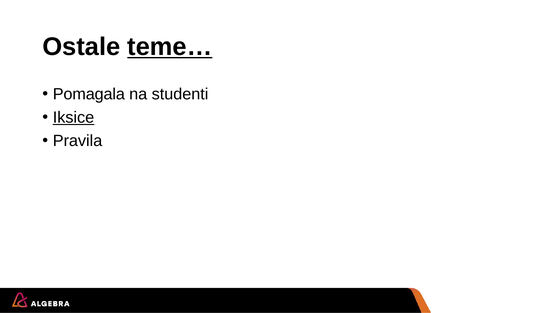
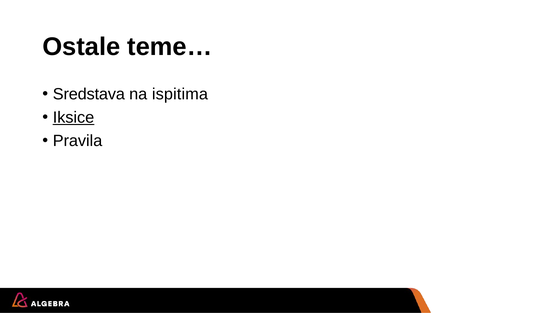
teme… underline: present -> none
Pomagala: Pomagala -> Sredstava
studenti: studenti -> ispitima
